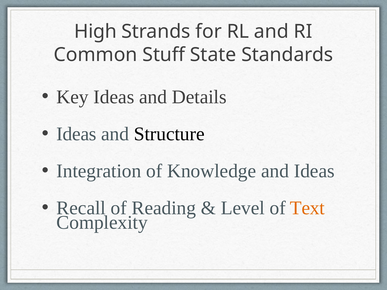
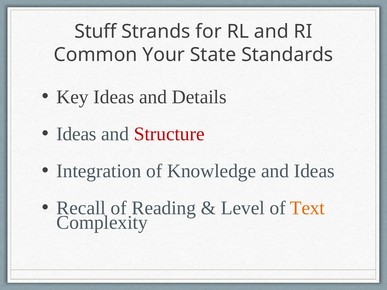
High: High -> Stuff
Stuff: Stuff -> Your
Structure colour: black -> red
